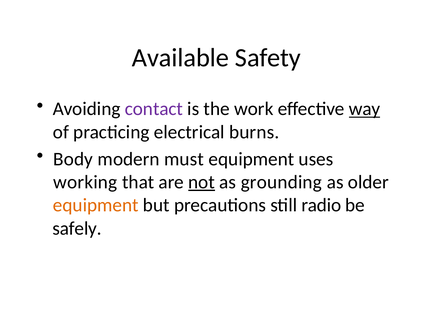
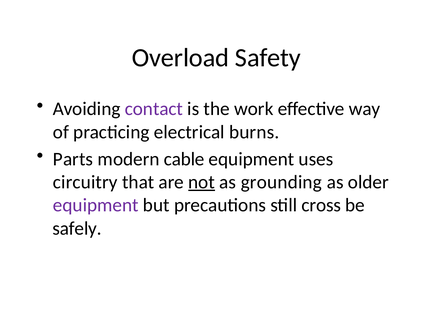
Available: Available -> Overload
way underline: present -> none
Body: Body -> Parts
must: must -> cable
working: working -> circuitry
equipment at (96, 205) colour: orange -> purple
radio: radio -> cross
